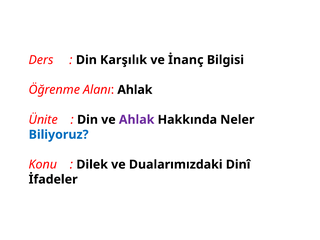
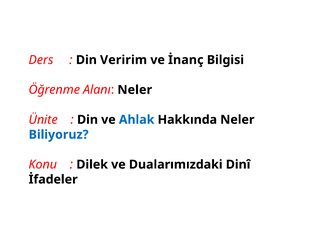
Karşılık: Karşılık -> Veririm
Alanı Ahlak: Ahlak -> Neler
Ahlak at (137, 120) colour: purple -> blue
